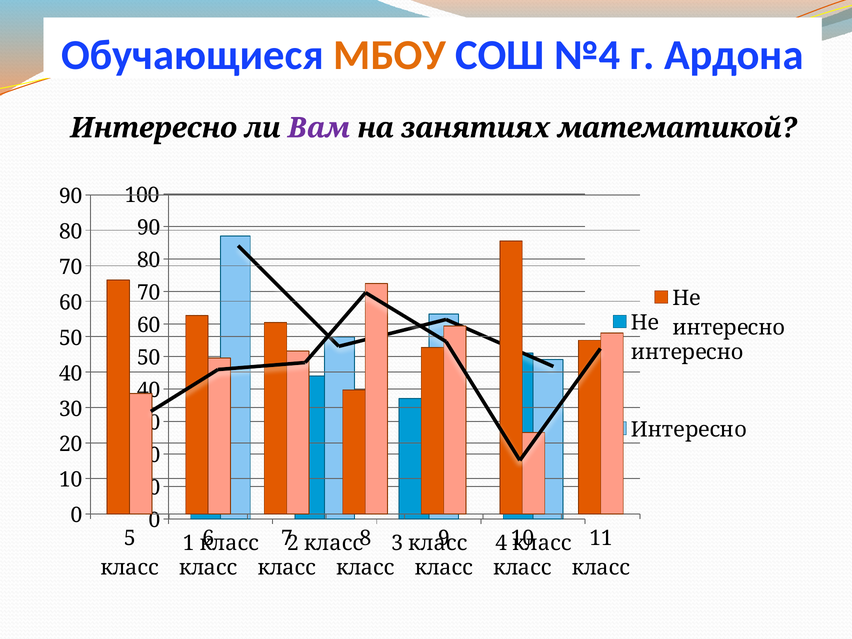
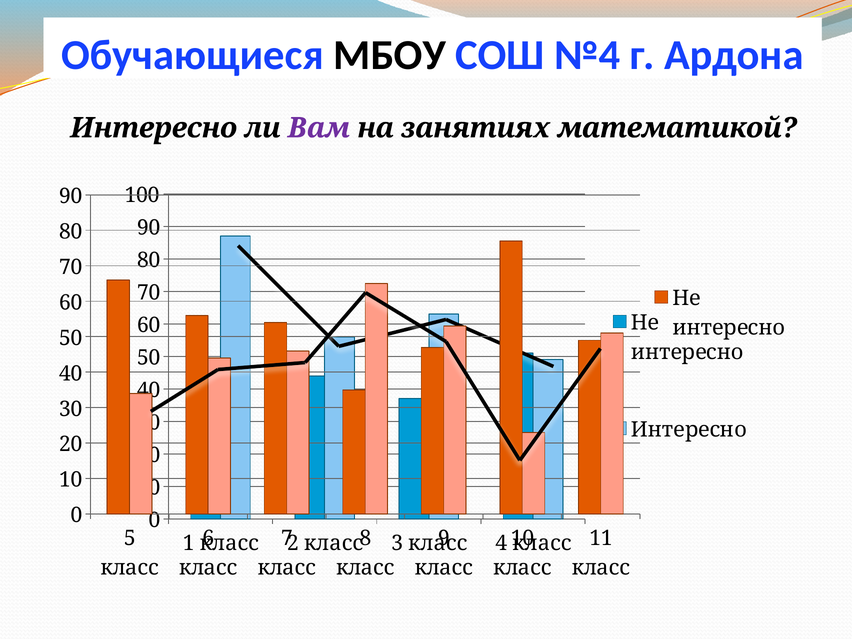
МБОУ colour: orange -> black
